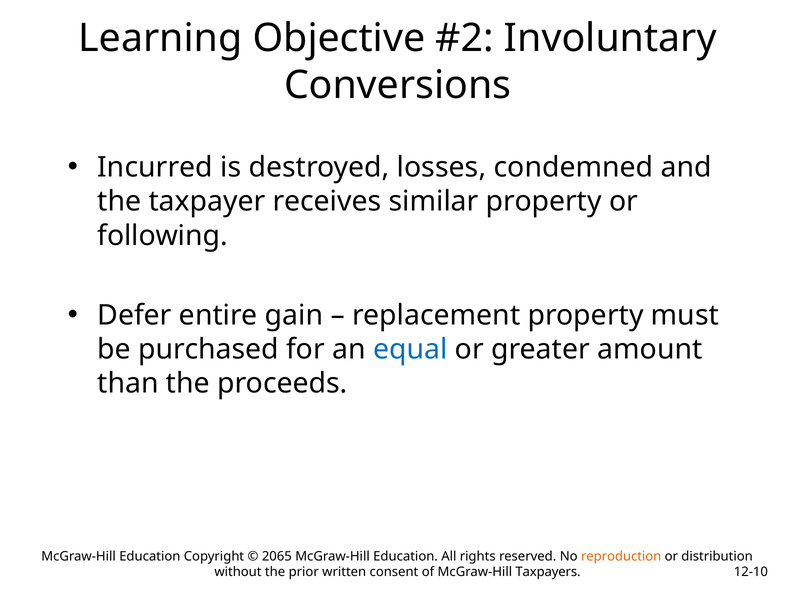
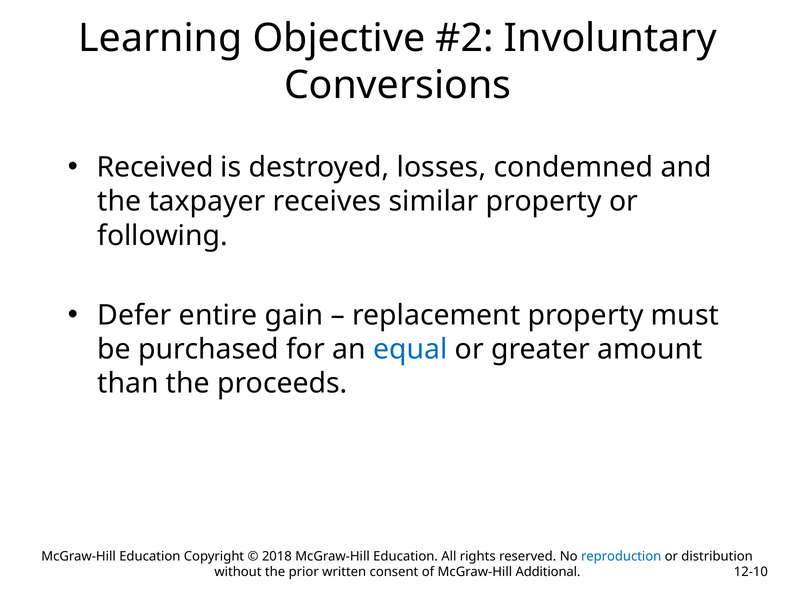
Incurred: Incurred -> Received
2065: 2065 -> 2018
reproduction colour: orange -> blue
Taxpayers: Taxpayers -> Additional
